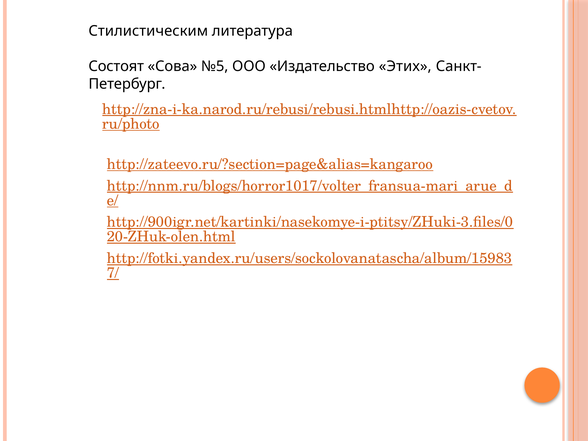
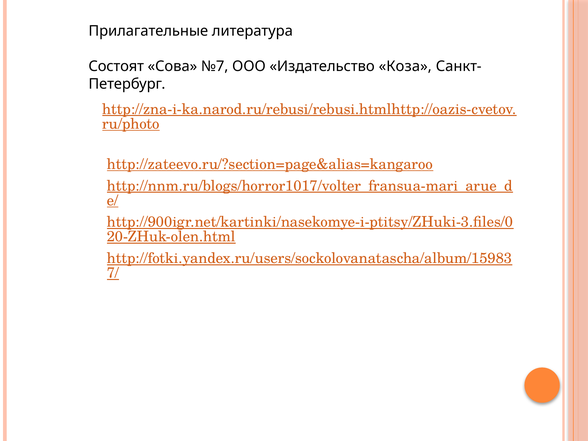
Стилистическим: Стилистическим -> Прилагательные
№5: №5 -> №7
Этих: Этих -> Коза
